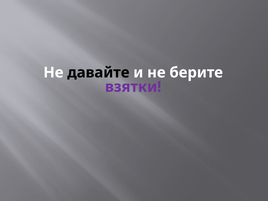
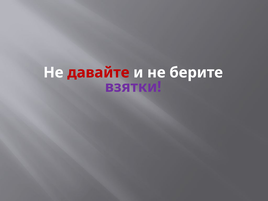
давайте colour: black -> red
